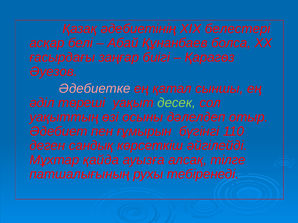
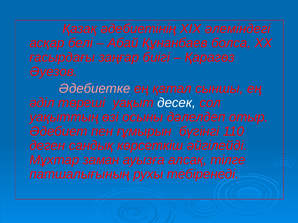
белестері: белестері -> әлеміндегі
десек colour: light green -> white
қайда: қайда -> заман
